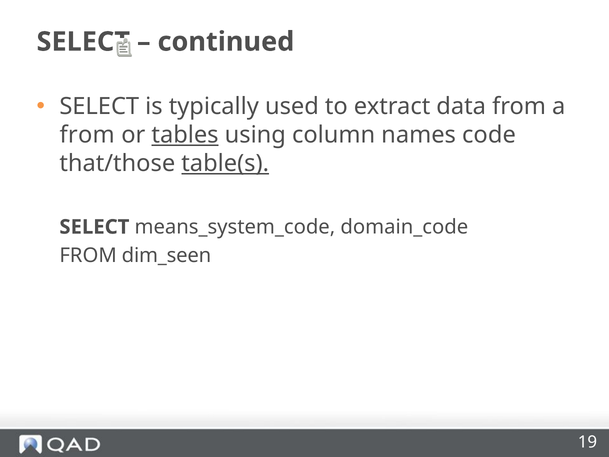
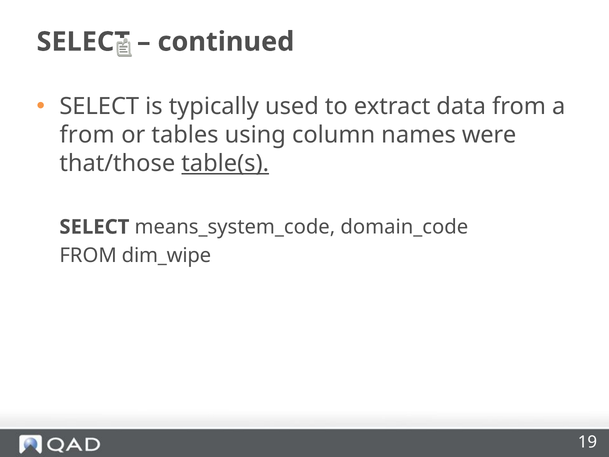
tables underline: present -> none
code: code -> were
dim_seen: dim_seen -> dim_wipe
